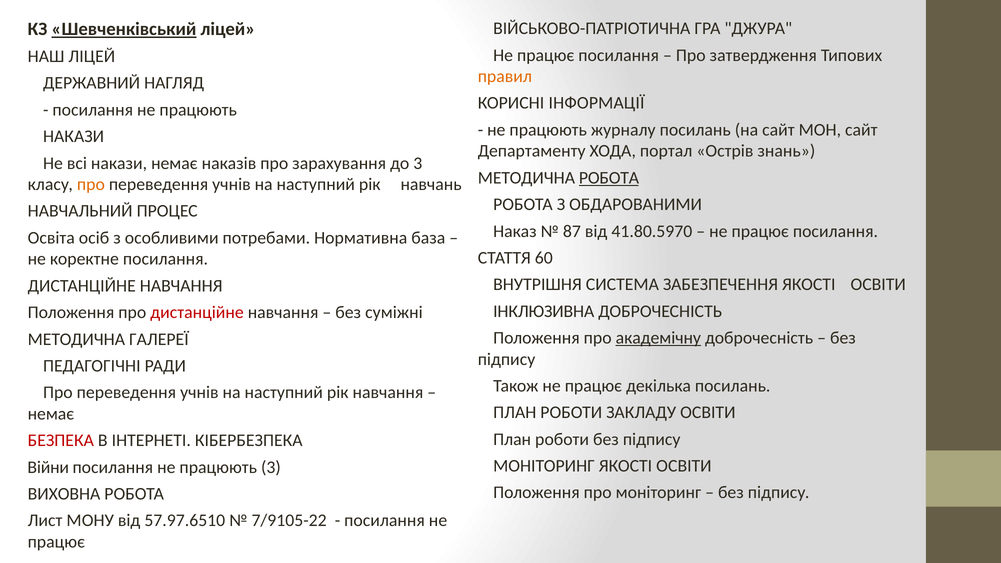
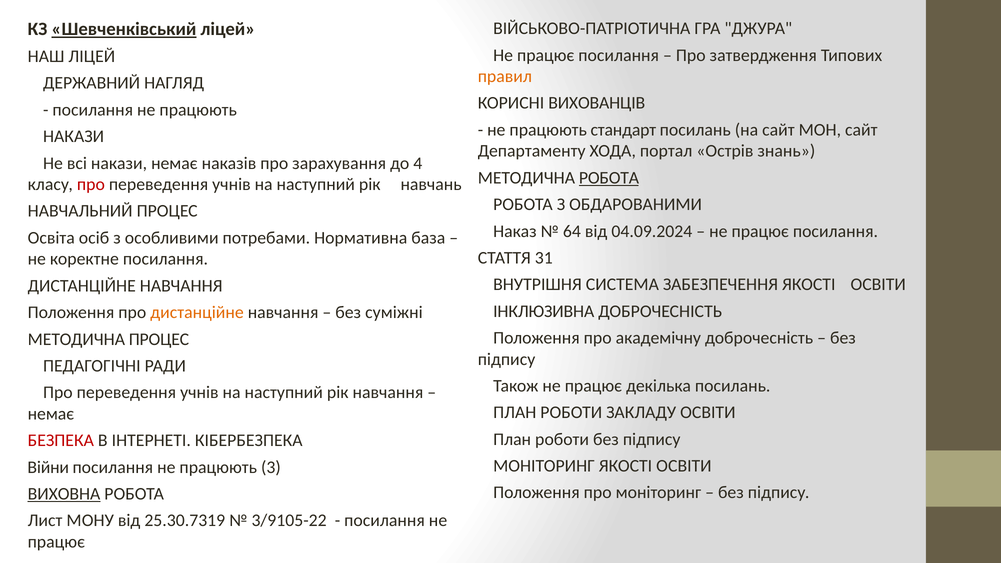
ІНФОРМАЦІЇ: ІНФОРМАЦІЇ -> ВИХОВАНЦІВ
журналу: журналу -> стандарт
до 3: 3 -> 4
про at (91, 184) colour: orange -> red
87: 87 -> 64
41.80.5970: 41.80.5970 -> 04.09.2024
60: 60 -> 31
дистанційне at (197, 313) colour: red -> orange
академічну underline: present -> none
МЕТОДИЧНА ГАЛЕРЕЇ: ГАЛЕРЕЇ -> ПРОЦЕС
ВИХОВНА underline: none -> present
57.97.6510: 57.97.6510 -> 25.30.7319
7/9105-22: 7/9105-22 -> 3/9105-22
